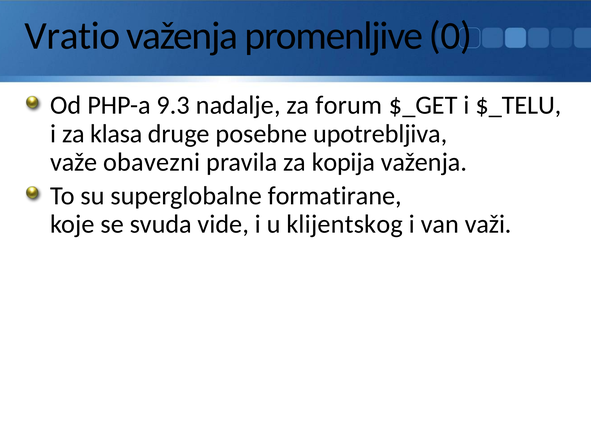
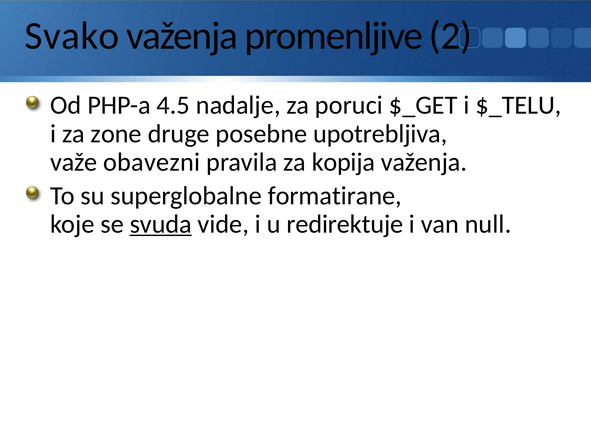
Vratio: Vratio -> Svako
0: 0 -> 2
9.3: 9.3 -> 4.5
forum: forum -> poruci
klasa: klasa -> zone
svuda underline: none -> present
klijentskog: klijentskog -> redirektuje
važi: važi -> null
